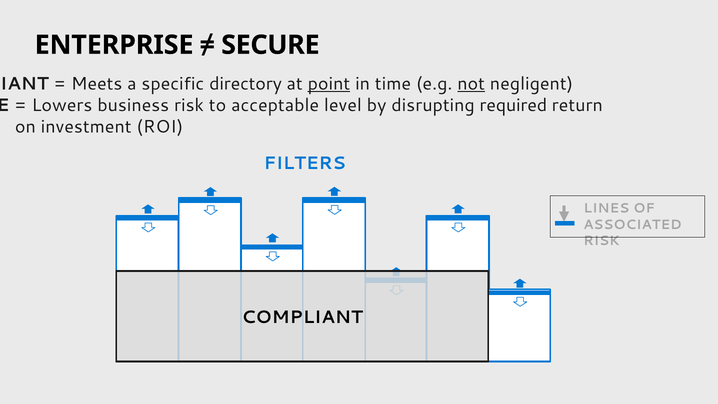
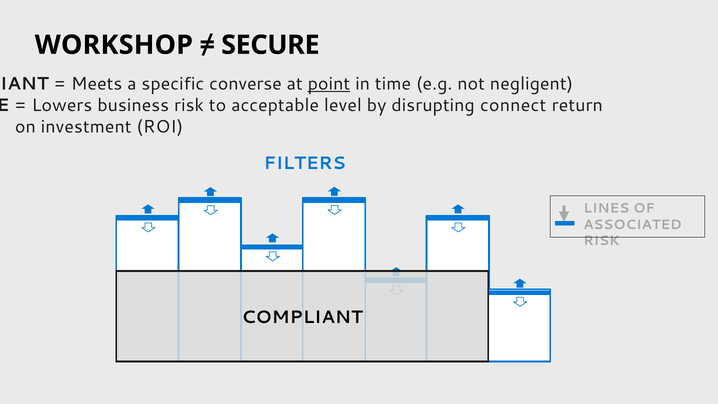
ENTERPRISE: ENTERPRISE -> WORKSHOP
directory: directory -> converse
not underline: present -> none
required: required -> connect
